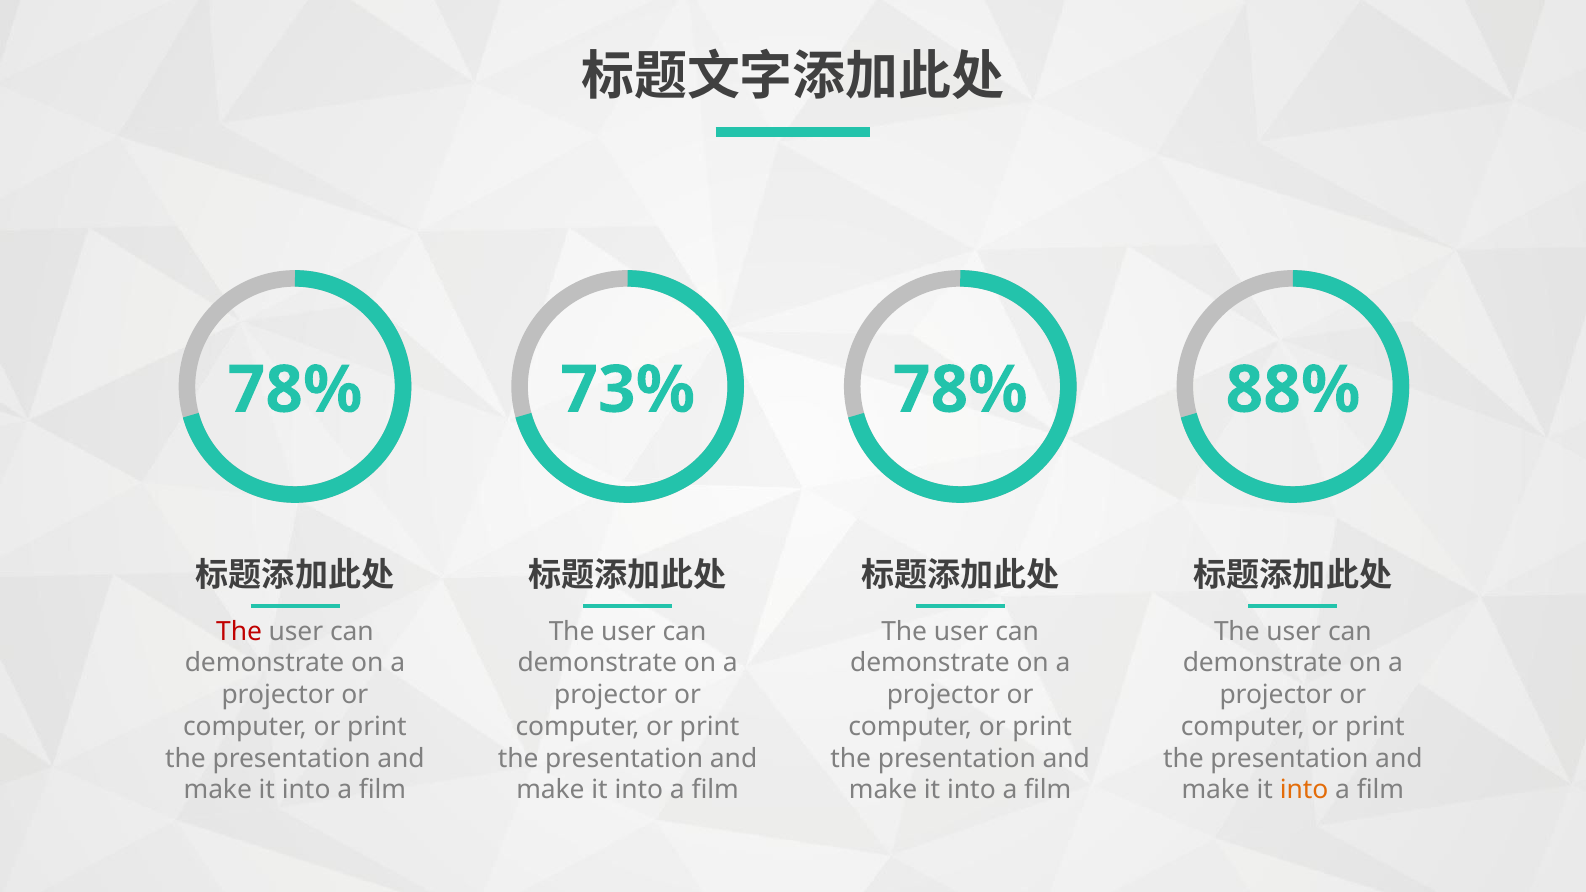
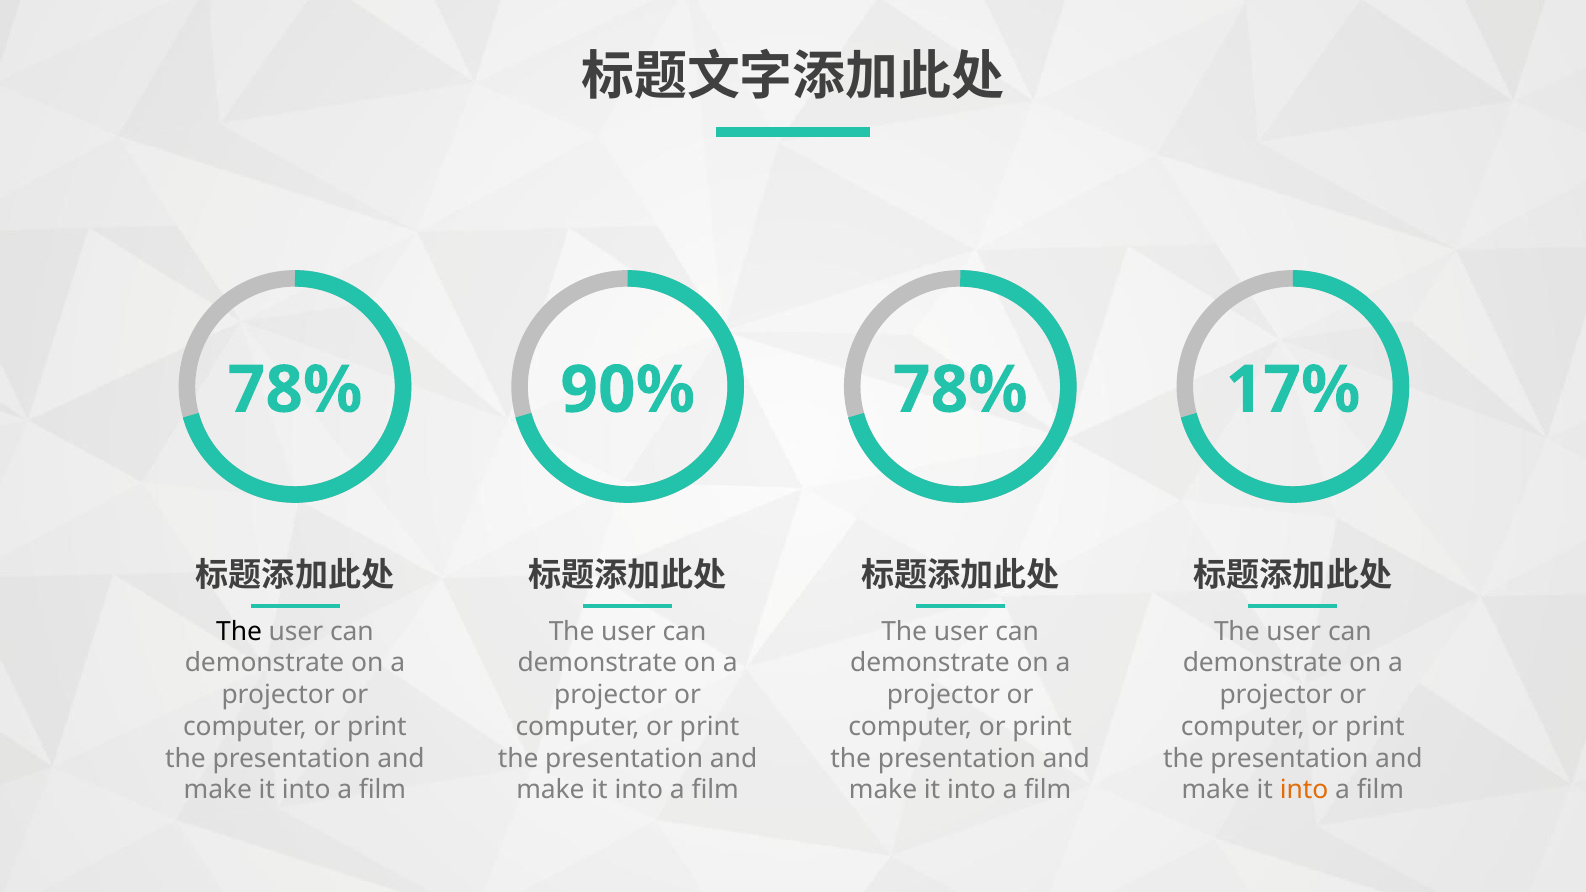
73%: 73% -> 90%
88%: 88% -> 17%
The at (239, 632) colour: red -> black
